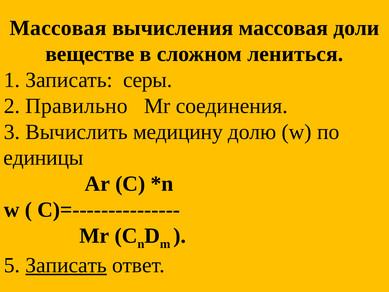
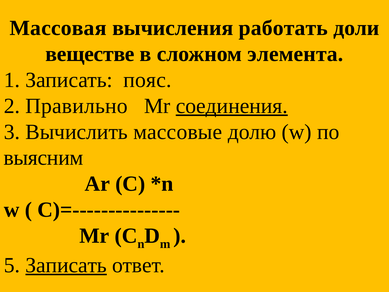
вычисления массовая: массовая -> работать
лениться: лениться -> элемента
серы: серы -> пояс
соединения underline: none -> present
медицину: медицину -> массовые
единицы: единицы -> выясним
